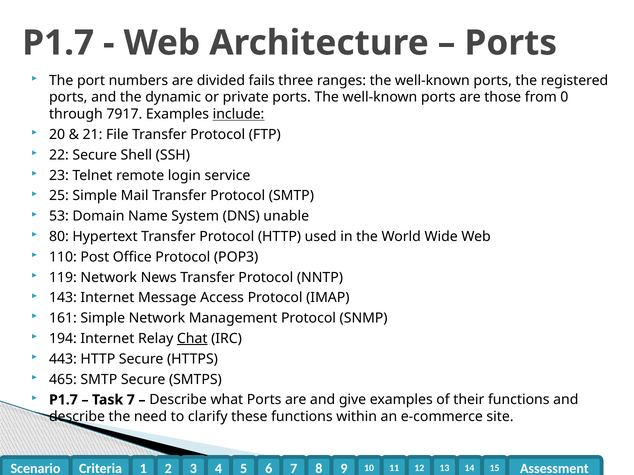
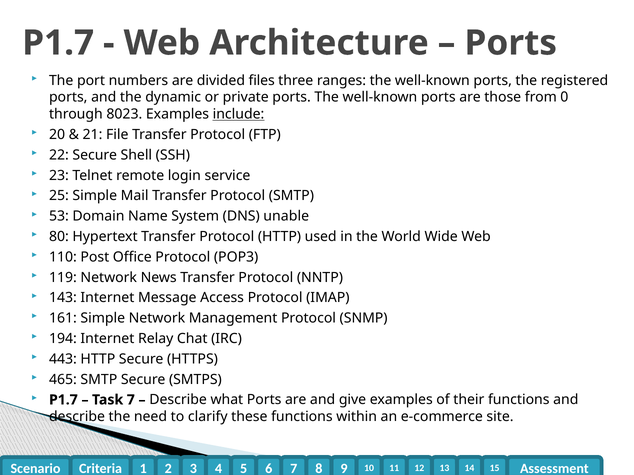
fails: fails -> files
7917: 7917 -> 8023
Chat underline: present -> none
